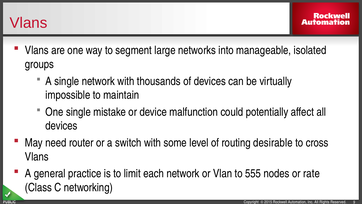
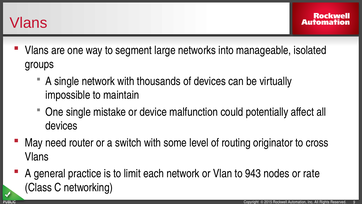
desirable: desirable -> originator
555: 555 -> 943
